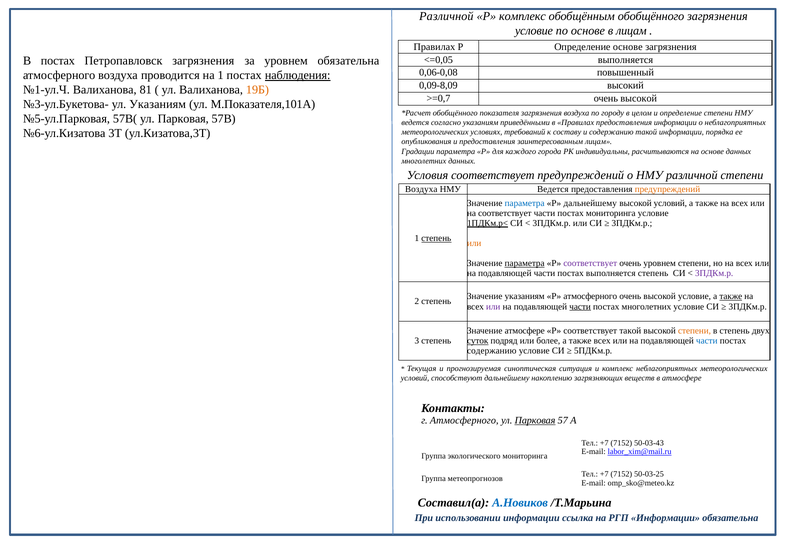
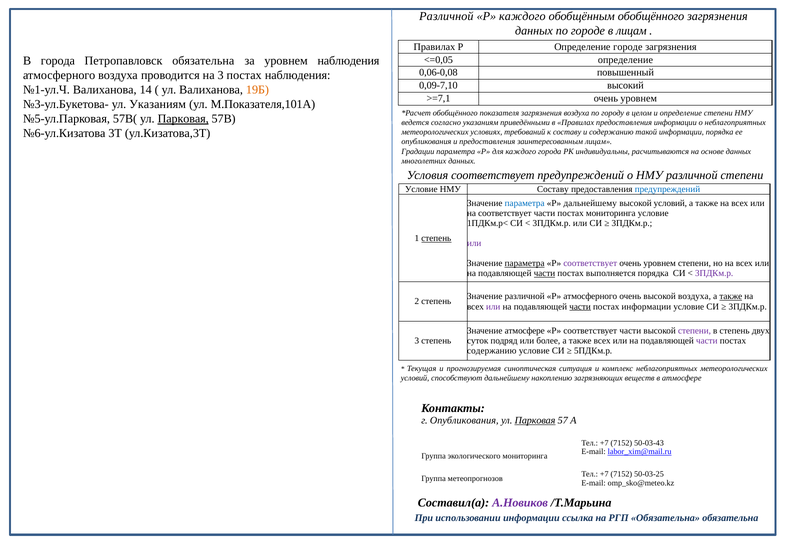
Р комплекс: комплекс -> каждого
условие at (534, 31): условие -> данных
по основе: основе -> городе
Определение основе: основе -> городе
<=0,05 выполняется: выполняется -> определение
В постах: постах -> города
Петропавловск загрязнения: загрязнения -> обязательна
уровнем обязательна: обязательна -> наблюдения
на 1: 1 -> 3
наблюдения at (298, 75) underline: present -> none
0,09-8,09: 0,09-8,09 -> 0,09-7,10
81: 81 -> 14
>=0,7: >=0,7 -> >=7,1
высокой at (639, 99): высокой -> уровнем
Парковая at (183, 119) underline: none -> present
Воздуха at (421, 189): Воздуха -> Условие
Ведется at (553, 189): Ведется -> Составу
предупреждений at (667, 189) colour: orange -> blue
1ПДКм.р< underline: present -> none
или at (474, 243) colour: orange -> purple
части at (544, 273) underline: none -> present
выполняется степень: степень -> порядка
Значение указаниям: указаниям -> различной
высокой условие: условие -> воздуха
постах многолетних: многолетних -> информации
Р соответствует такой: такой -> части
степени at (695, 331) colour: orange -> purple
суток underline: present -> none
части at (707, 341) colour: blue -> purple
г Атмосферного: Атмосферного -> Опубликования
А.Новиков colour: blue -> purple
РГП Информации: Информации -> Обязательна
